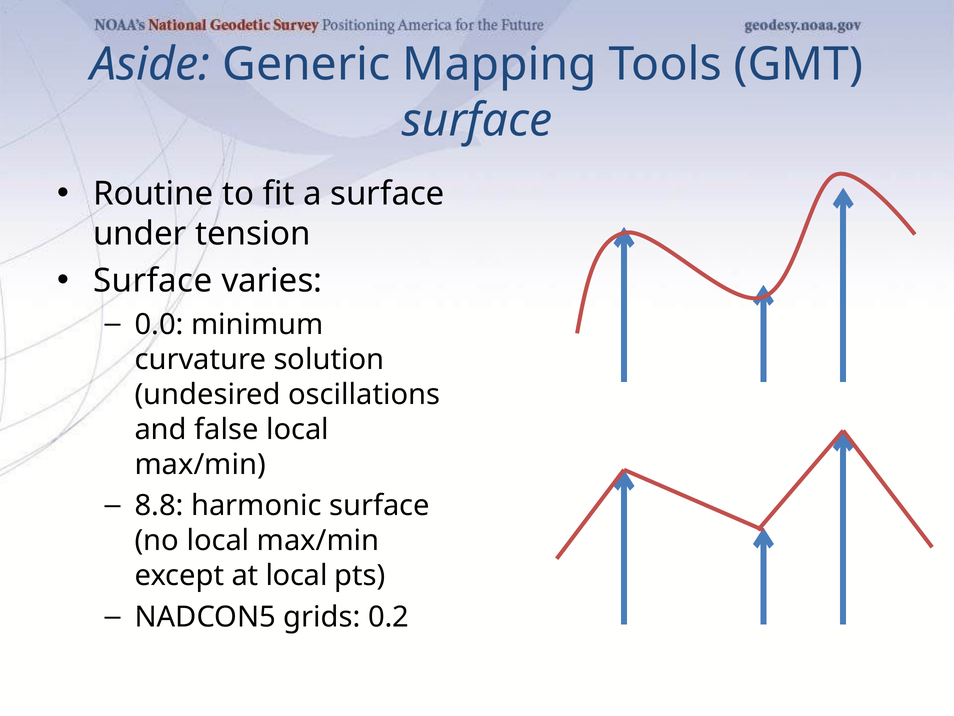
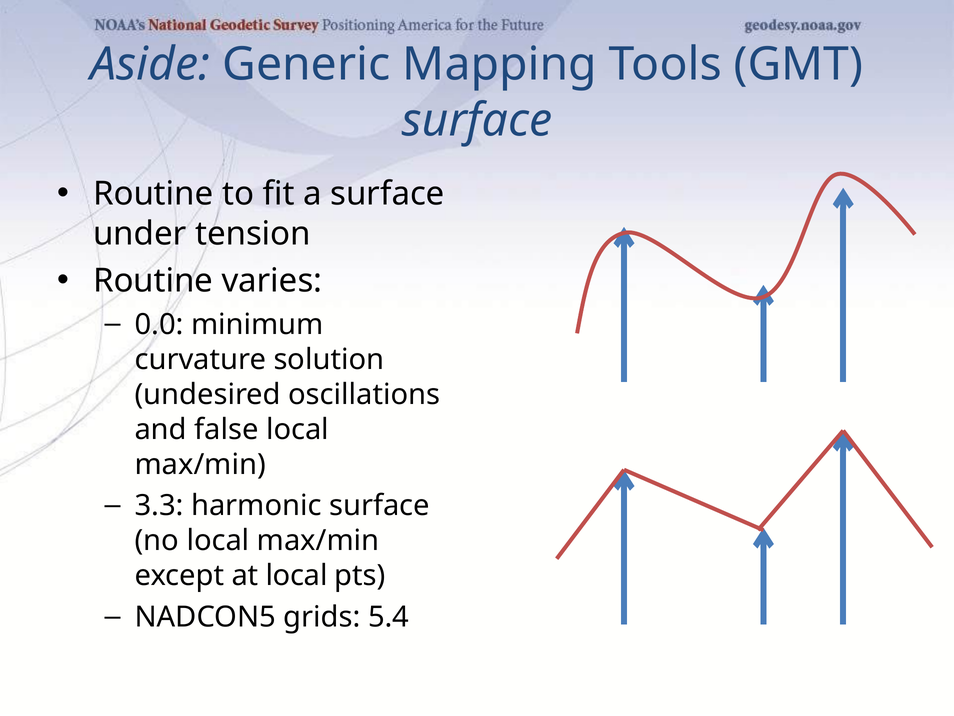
Surface at (153, 281): Surface -> Routine
8.8: 8.8 -> 3.3
0.2: 0.2 -> 5.4
